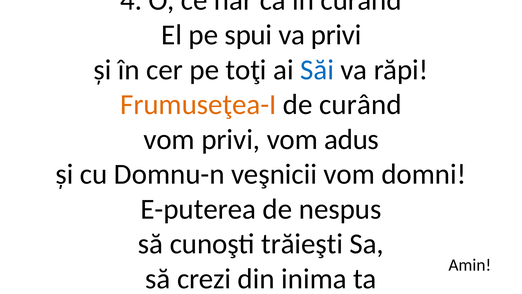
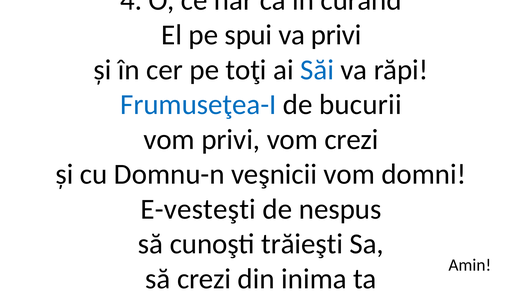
Frumuseţea-I colour: orange -> blue
de curând: curând -> bucurii
vom adus: adus -> crezi
E-puterea: E-puterea -> E-vesteşti
